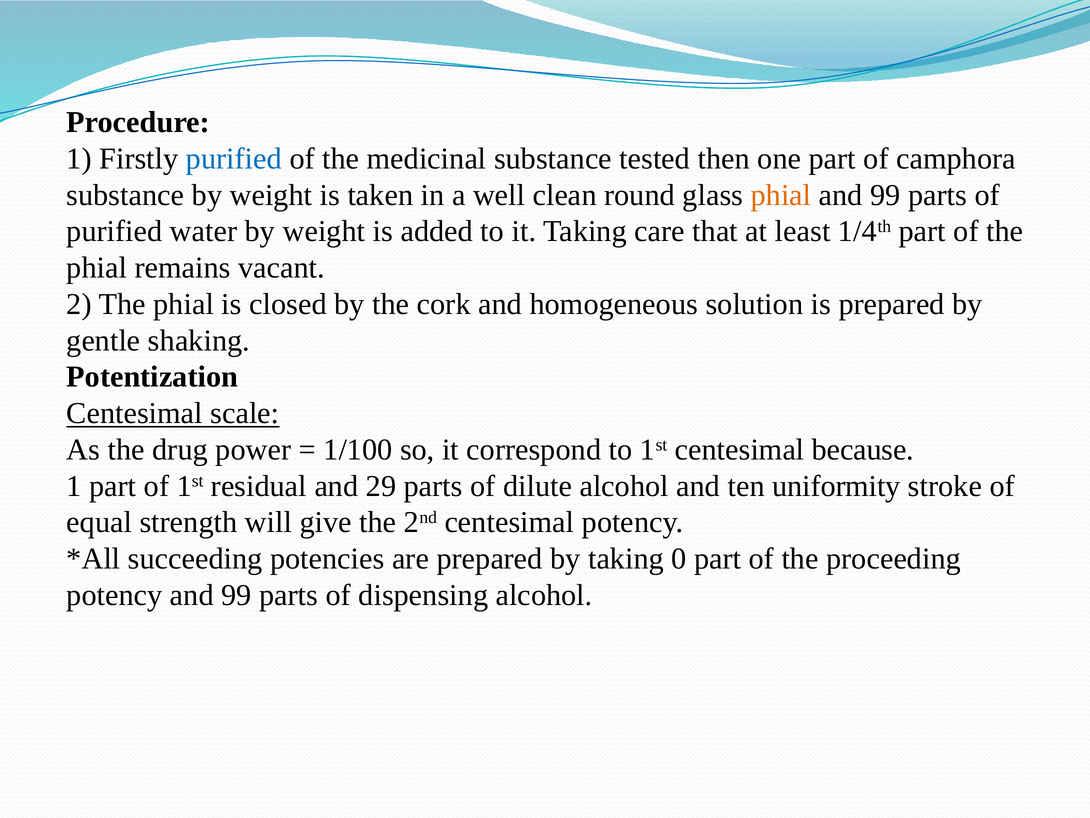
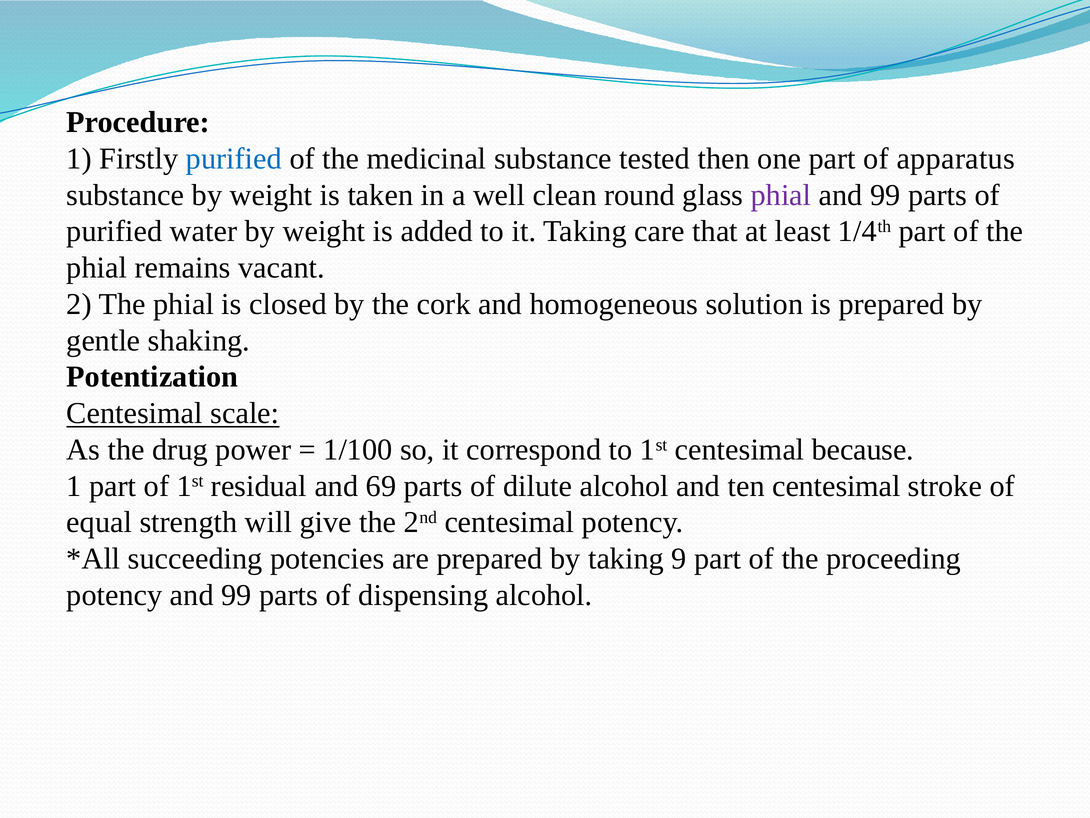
camphora: camphora -> apparatus
phial at (781, 195) colour: orange -> purple
29: 29 -> 69
ten uniformity: uniformity -> centesimal
0: 0 -> 9
